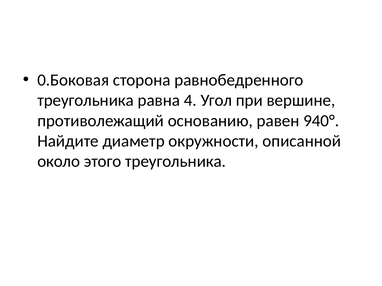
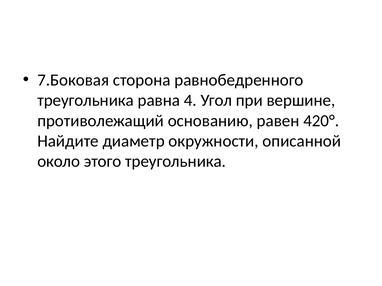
0.Боковая: 0.Боковая -> 7.Боковая
940°: 940° -> 420°
